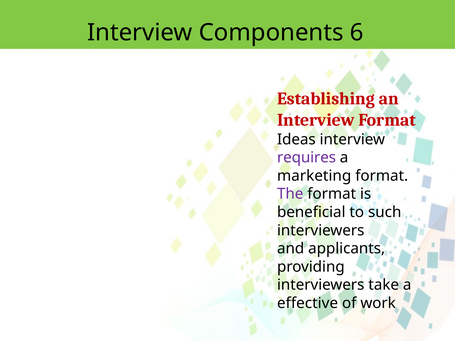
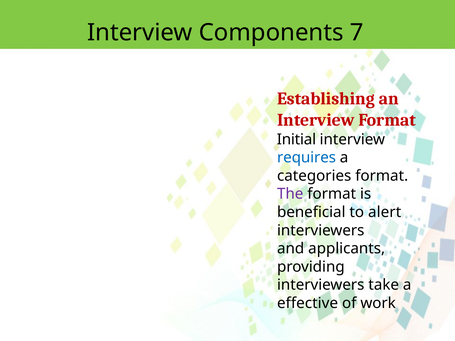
6: 6 -> 7
Ideas: Ideas -> Initial
requires colour: purple -> blue
marketing: marketing -> categories
such: such -> alert
